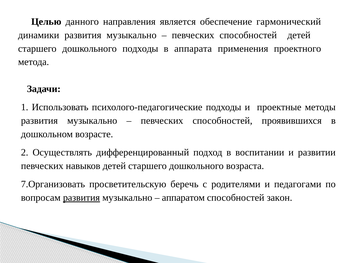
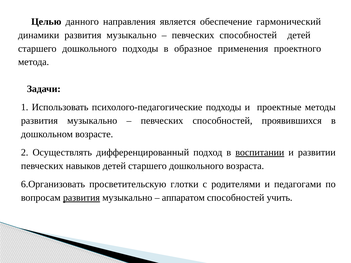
аппарата: аппарата -> образное
воспитании underline: none -> present
7.Организовать: 7.Организовать -> 6.Организовать
беречь: беречь -> глотки
закон: закон -> учить
